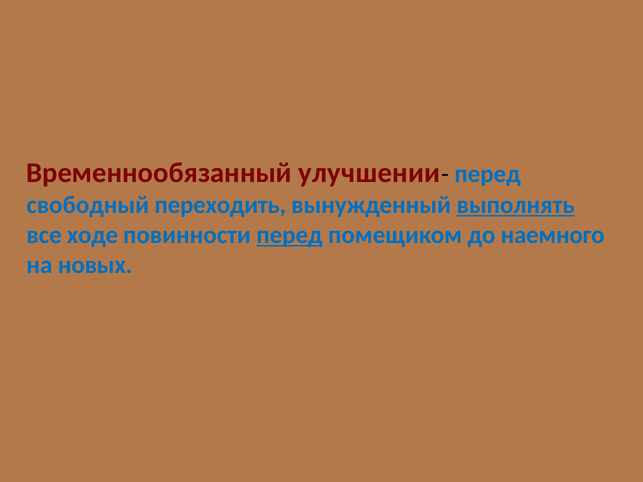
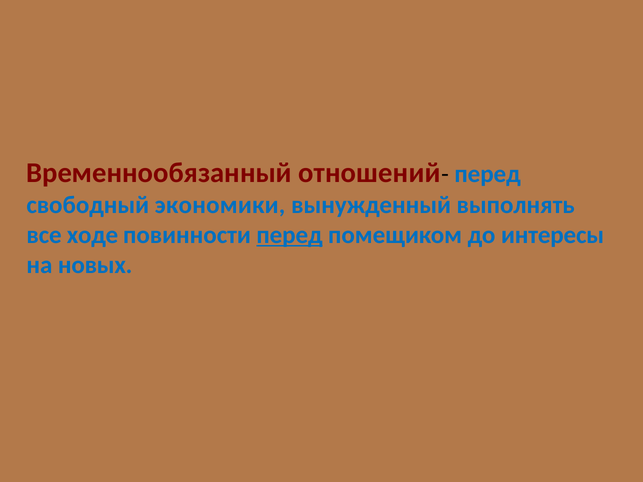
улучшении: улучшении -> отношений
переходить: переходить -> экономики
выполнять underline: present -> none
наемного: наемного -> интересы
